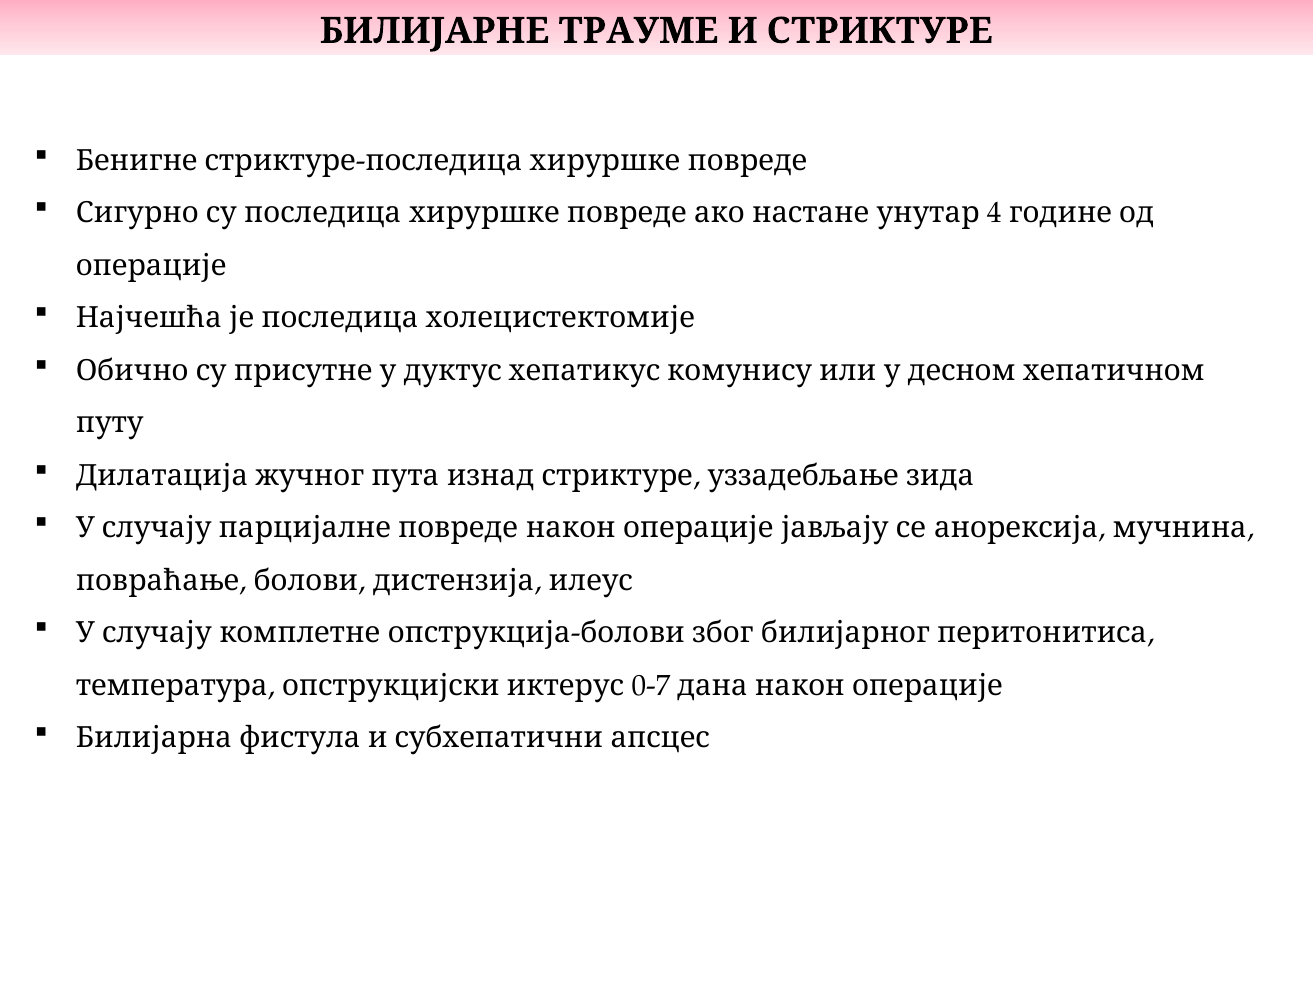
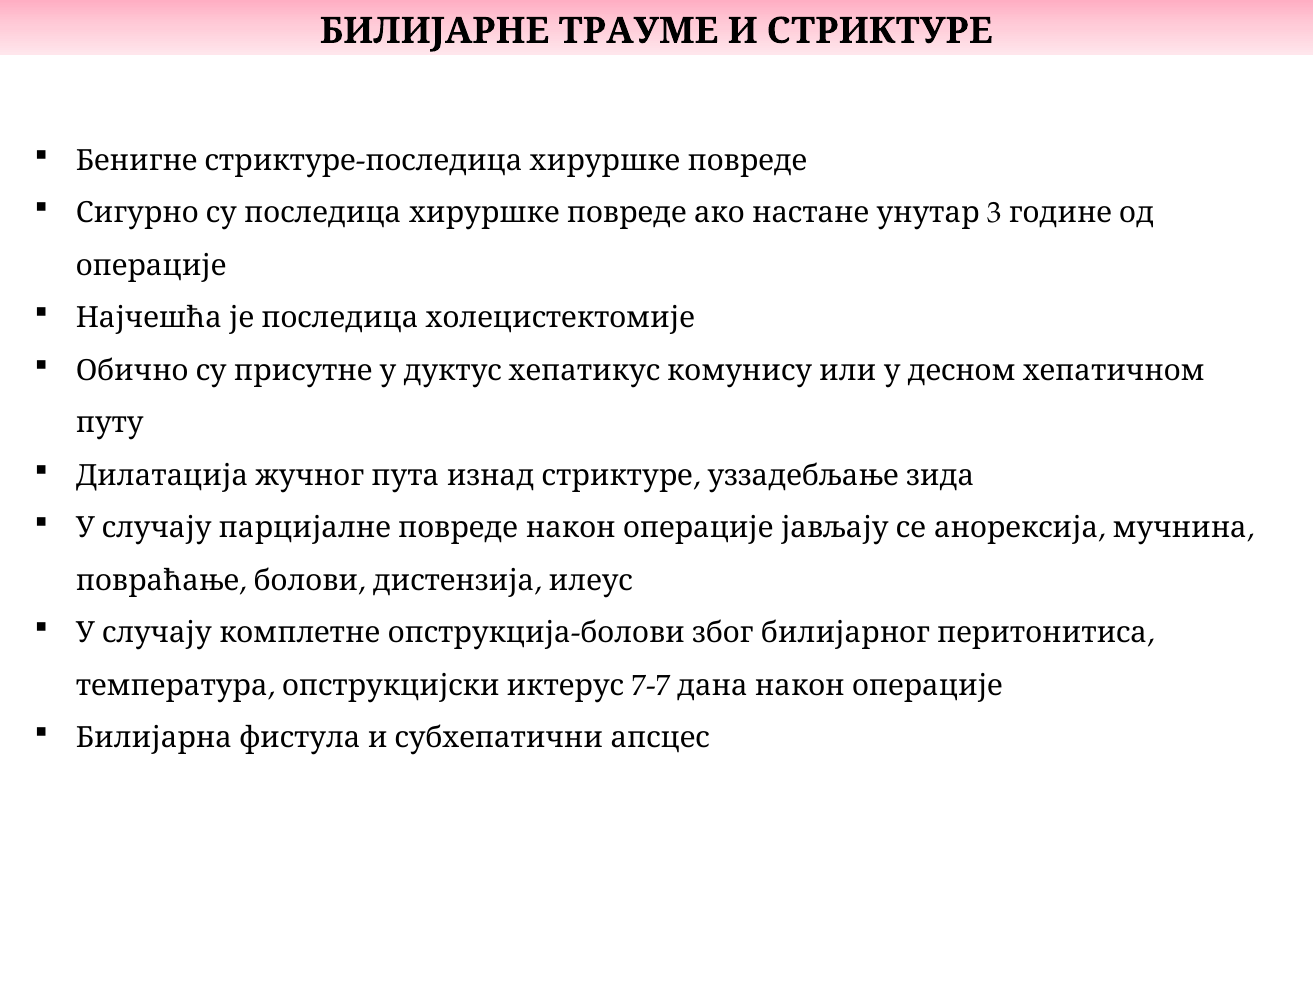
4: 4 -> 3
0-7: 0-7 -> 7-7
